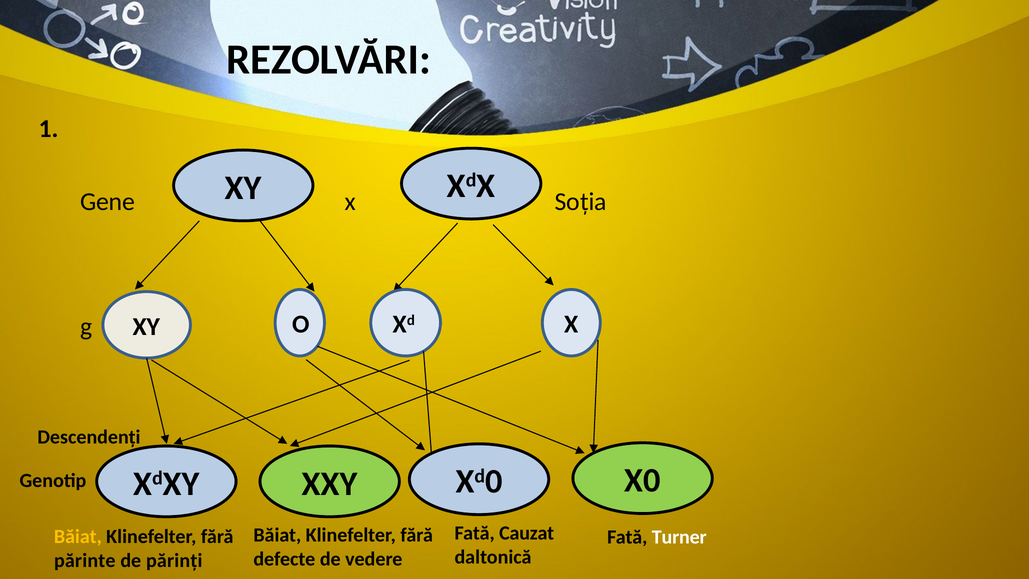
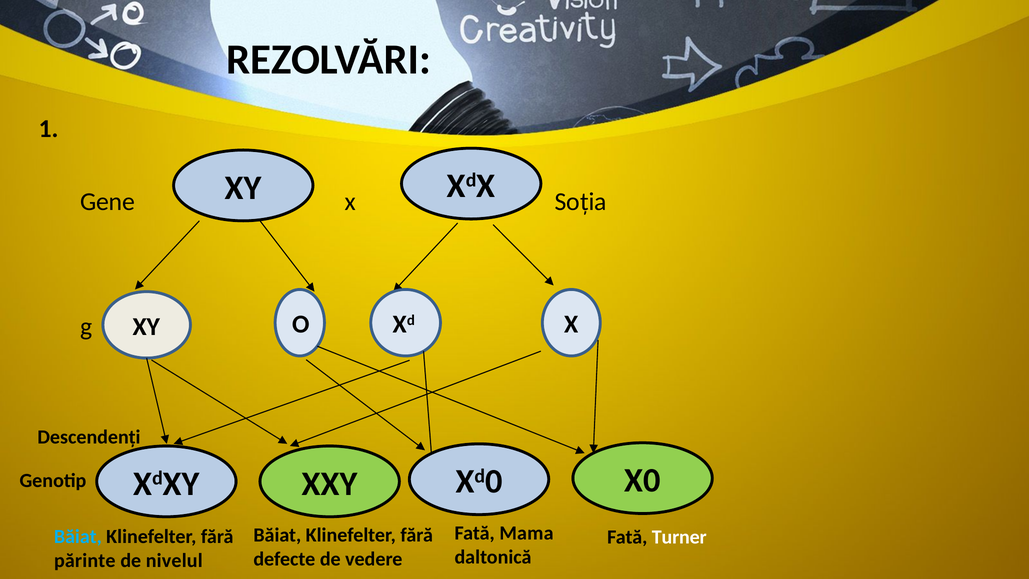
Cauzat: Cauzat -> Mama
Băiat at (78, 537) colour: yellow -> light blue
părinți: părinți -> nivelul
